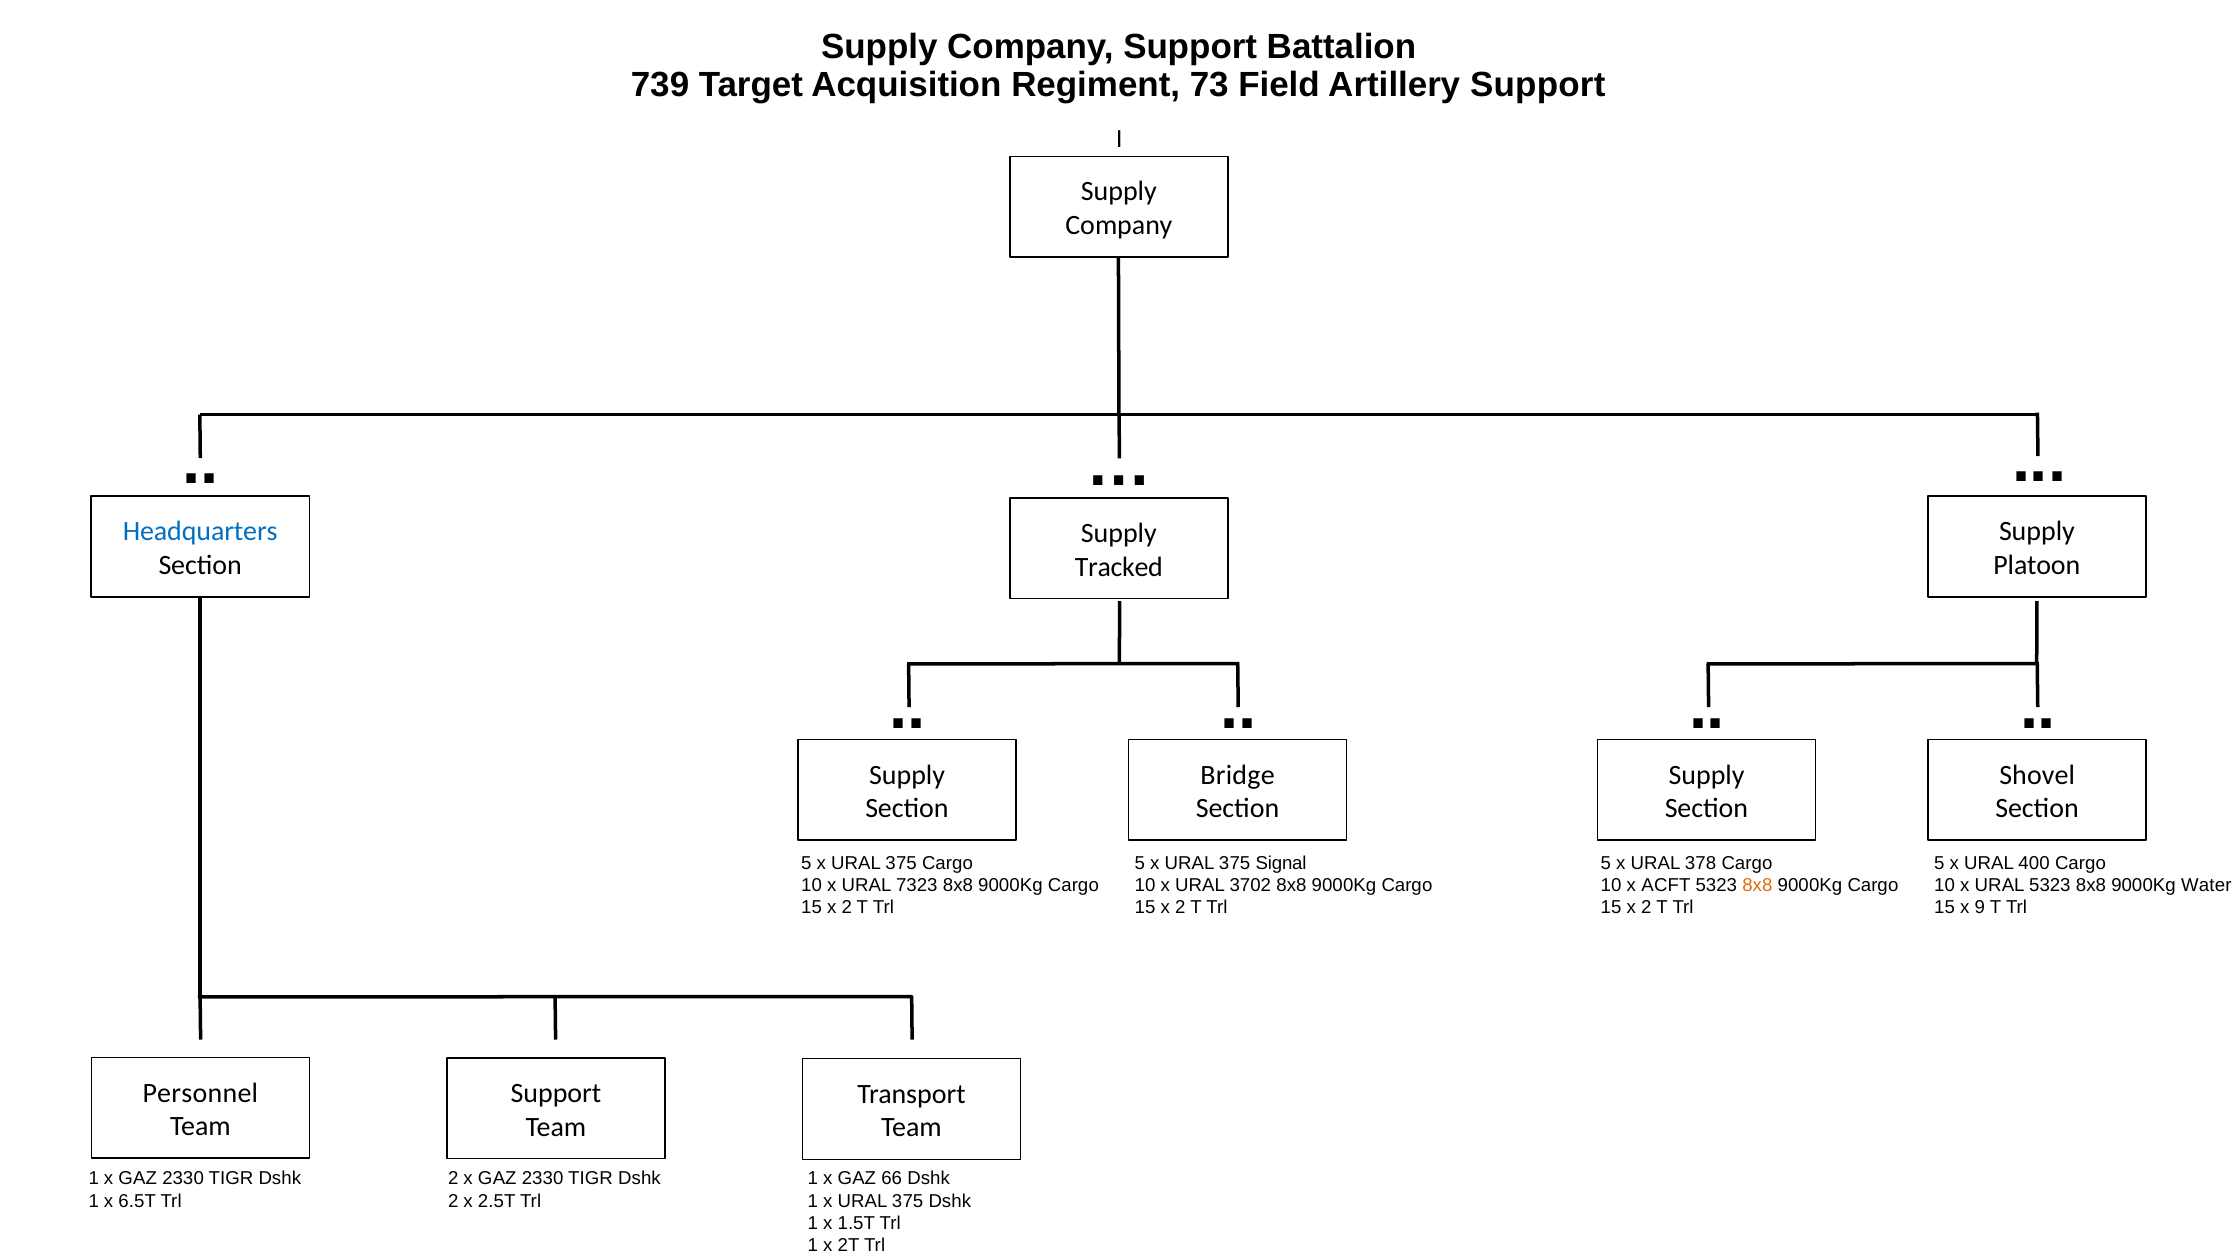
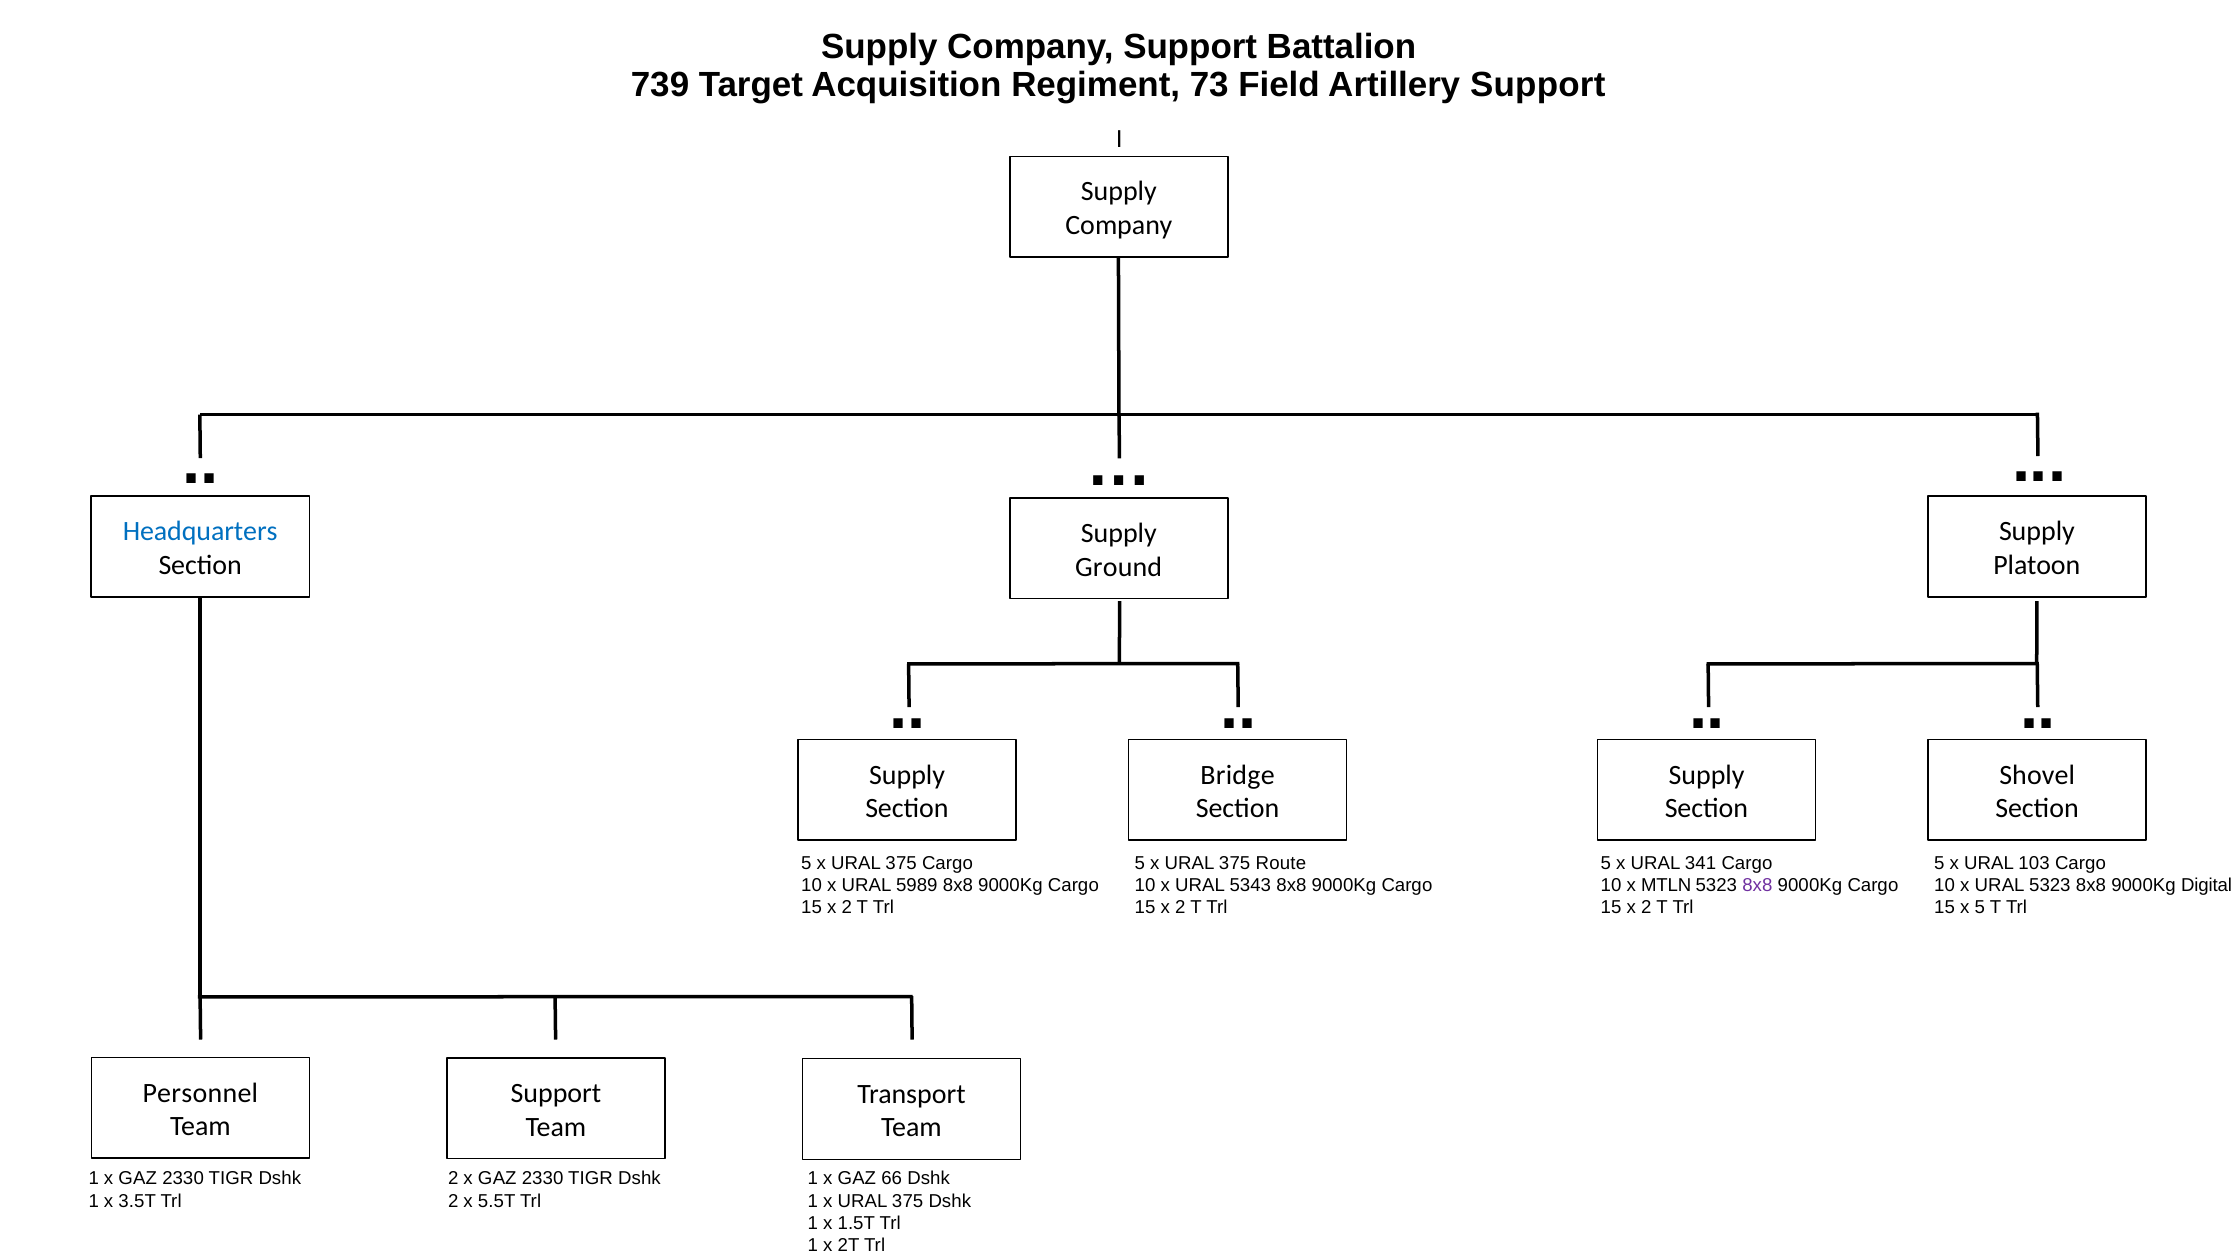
Tracked: Tracked -> Ground
Signal: Signal -> Route
378: 378 -> 341
400: 400 -> 103
7323: 7323 -> 5989
3702: 3702 -> 5343
ACFT: ACFT -> MTLN
8x8 at (1757, 885) colour: orange -> purple
Water: Water -> Digital
x 9: 9 -> 5
6.5T: 6.5T -> 3.5T
2.5T: 2.5T -> 5.5T
